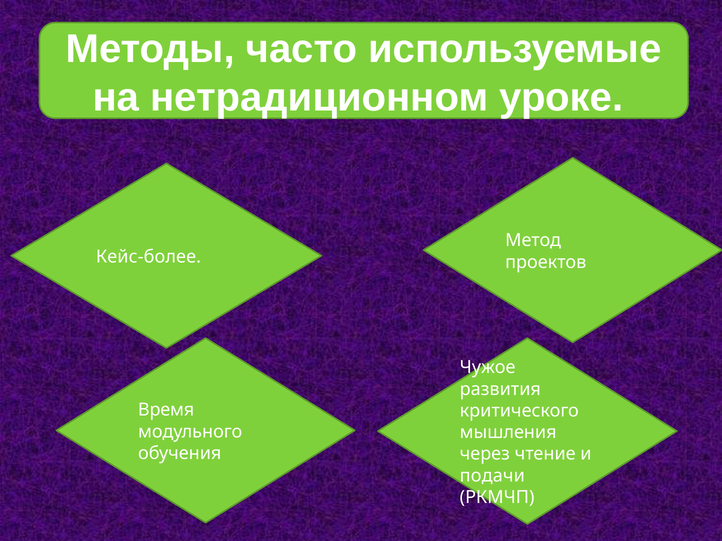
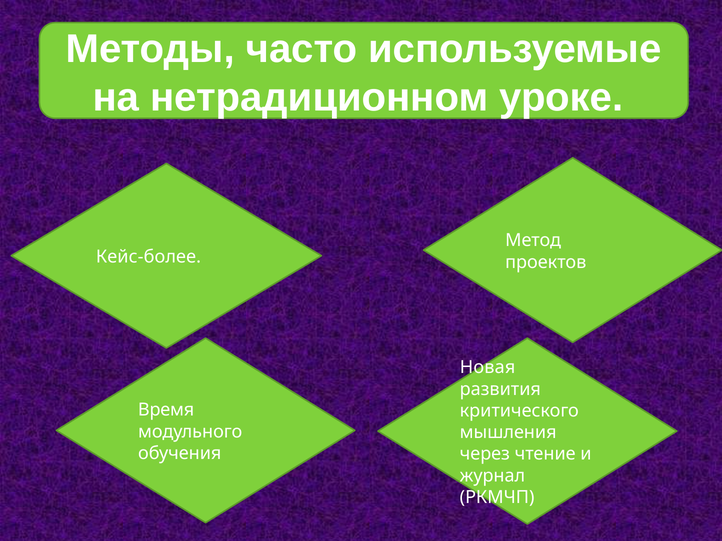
Чужое: Чужое -> Новая
подачи: подачи -> журнал
